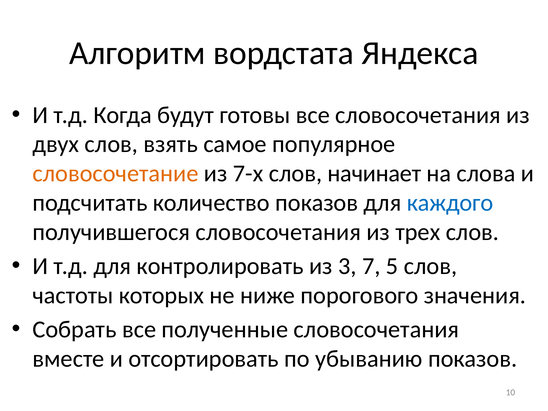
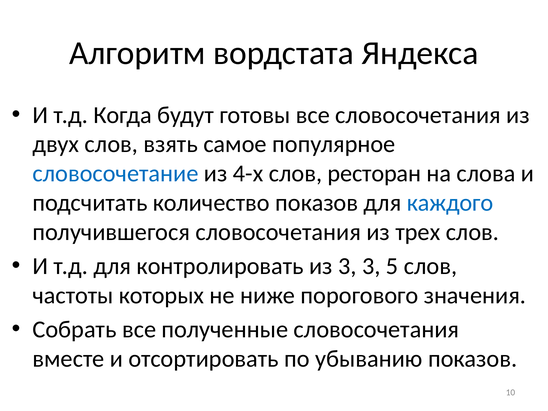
словосочетание colour: orange -> blue
7-х: 7-х -> 4-х
начинает: начинает -> ресторан
3 7: 7 -> 3
